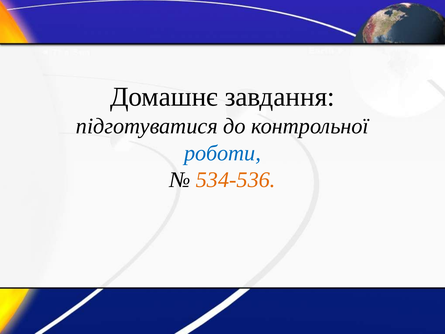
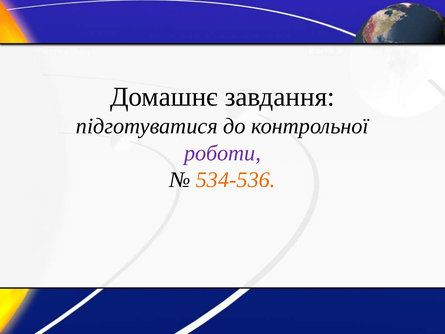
роботи colour: blue -> purple
